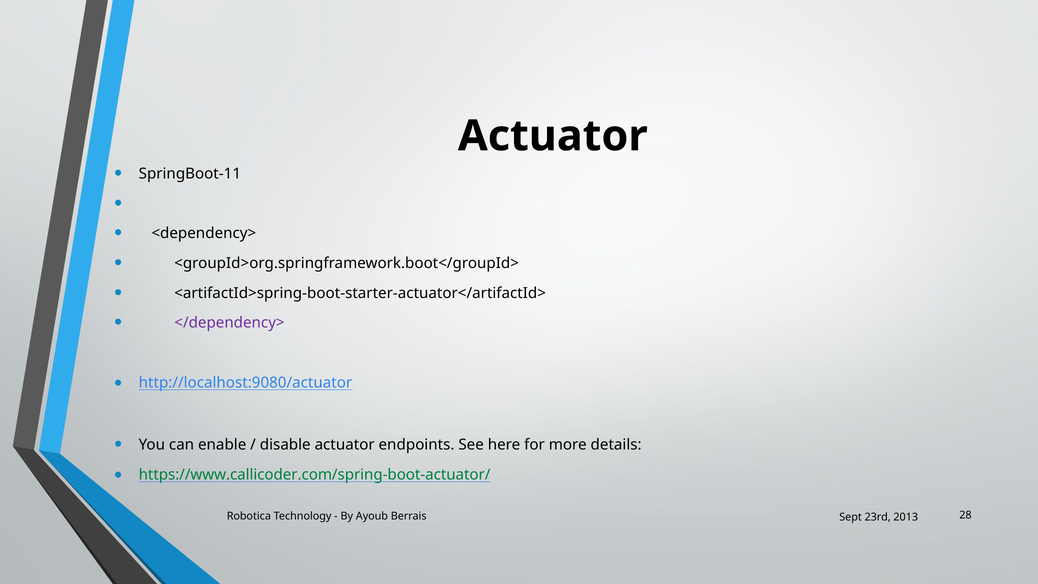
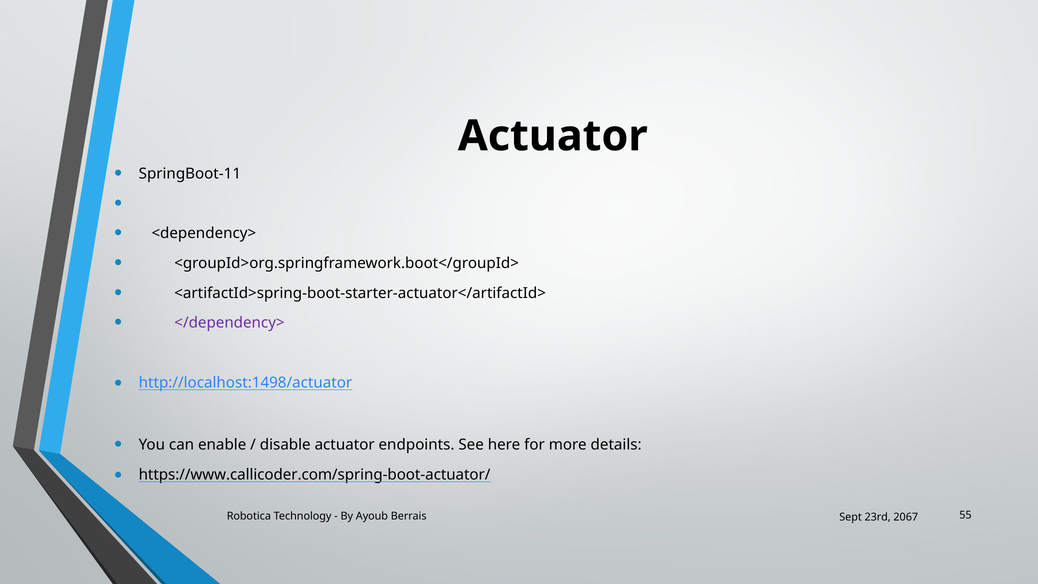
http://localhost:9080/actuator: http://localhost:9080/actuator -> http://localhost:1498/actuator
https://www.callicoder.com/spring-boot-actuator/ colour: green -> black
28: 28 -> 55
2013: 2013 -> 2067
